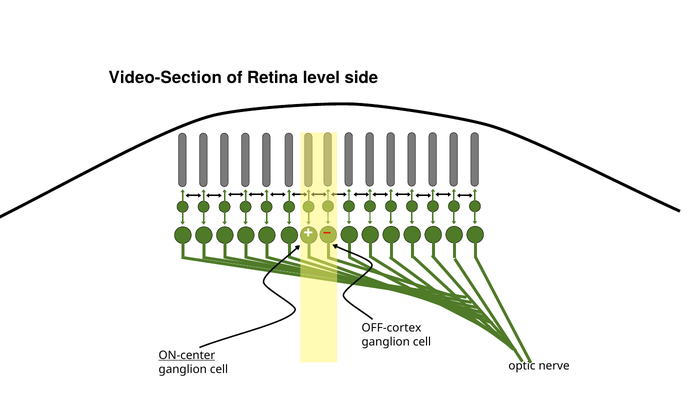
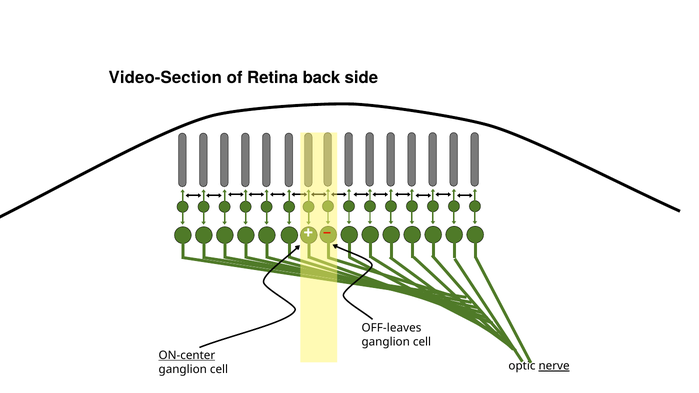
level: level -> back
OFF-cortex: OFF-cortex -> OFF-leaves
nerve underline: none -> present
